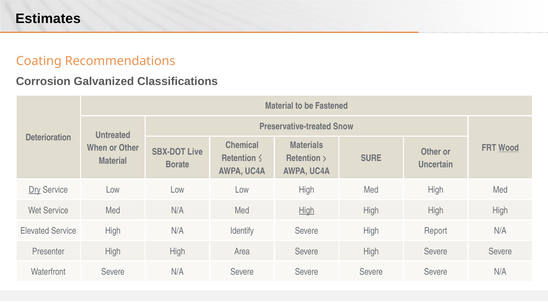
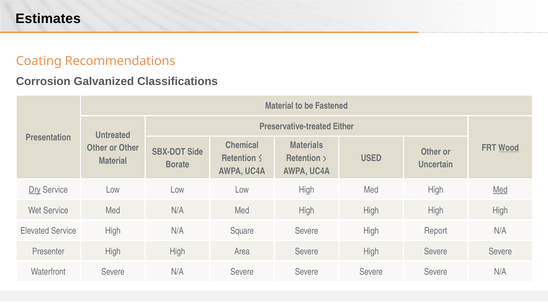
Snow: Snow -> Either
Deterioration: Deterioration -> Presentation
When at (97, 148): When -> Other
Live: Live -> Side
SURE: SURE -> USED
Med at (500, 190) underline: none -> present
High at (307, 211) underline: present -> none
Identify: Identify -> Square
